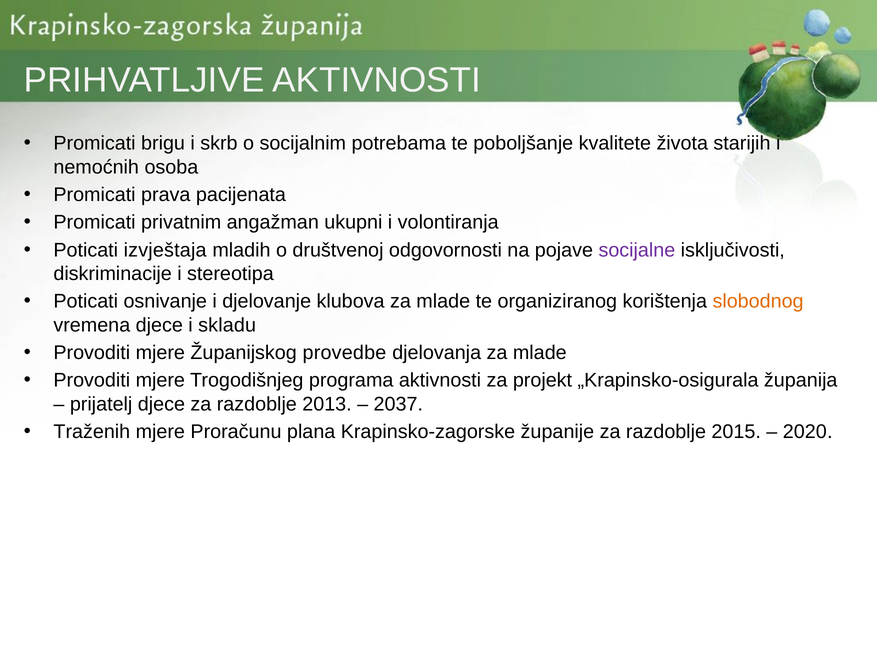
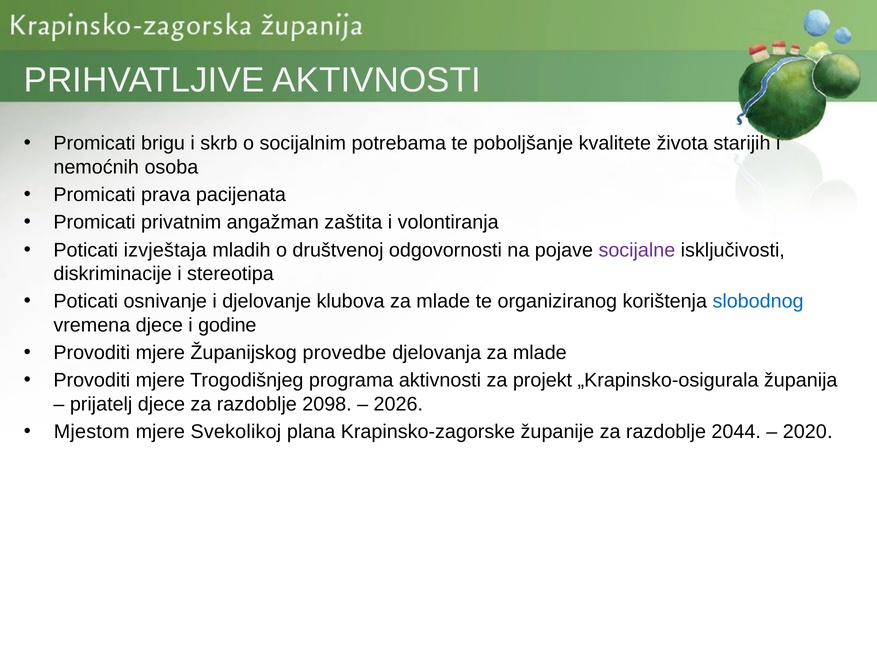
ukupni: ukupni -> zaštita
slobodnog colour: orange -> blue
skladu: skladu -> godine
2013: 2013 -> 2098
2037: 2037 -> 2026
Traženih: Traženih -> Mjestom
Proračunu: Proračunu -> Svekolikoj
2015: 2015 -> 2044
